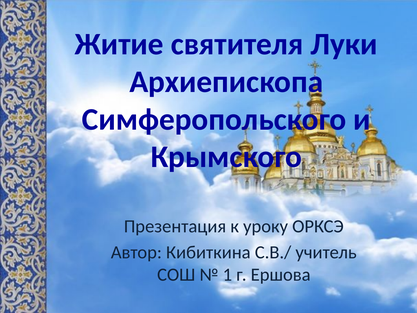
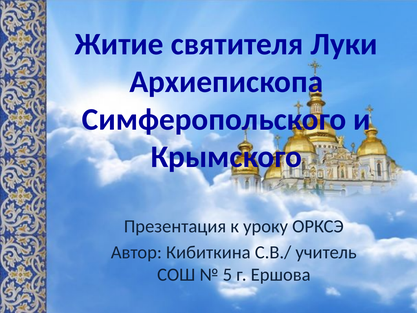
1: 1 -> 5
